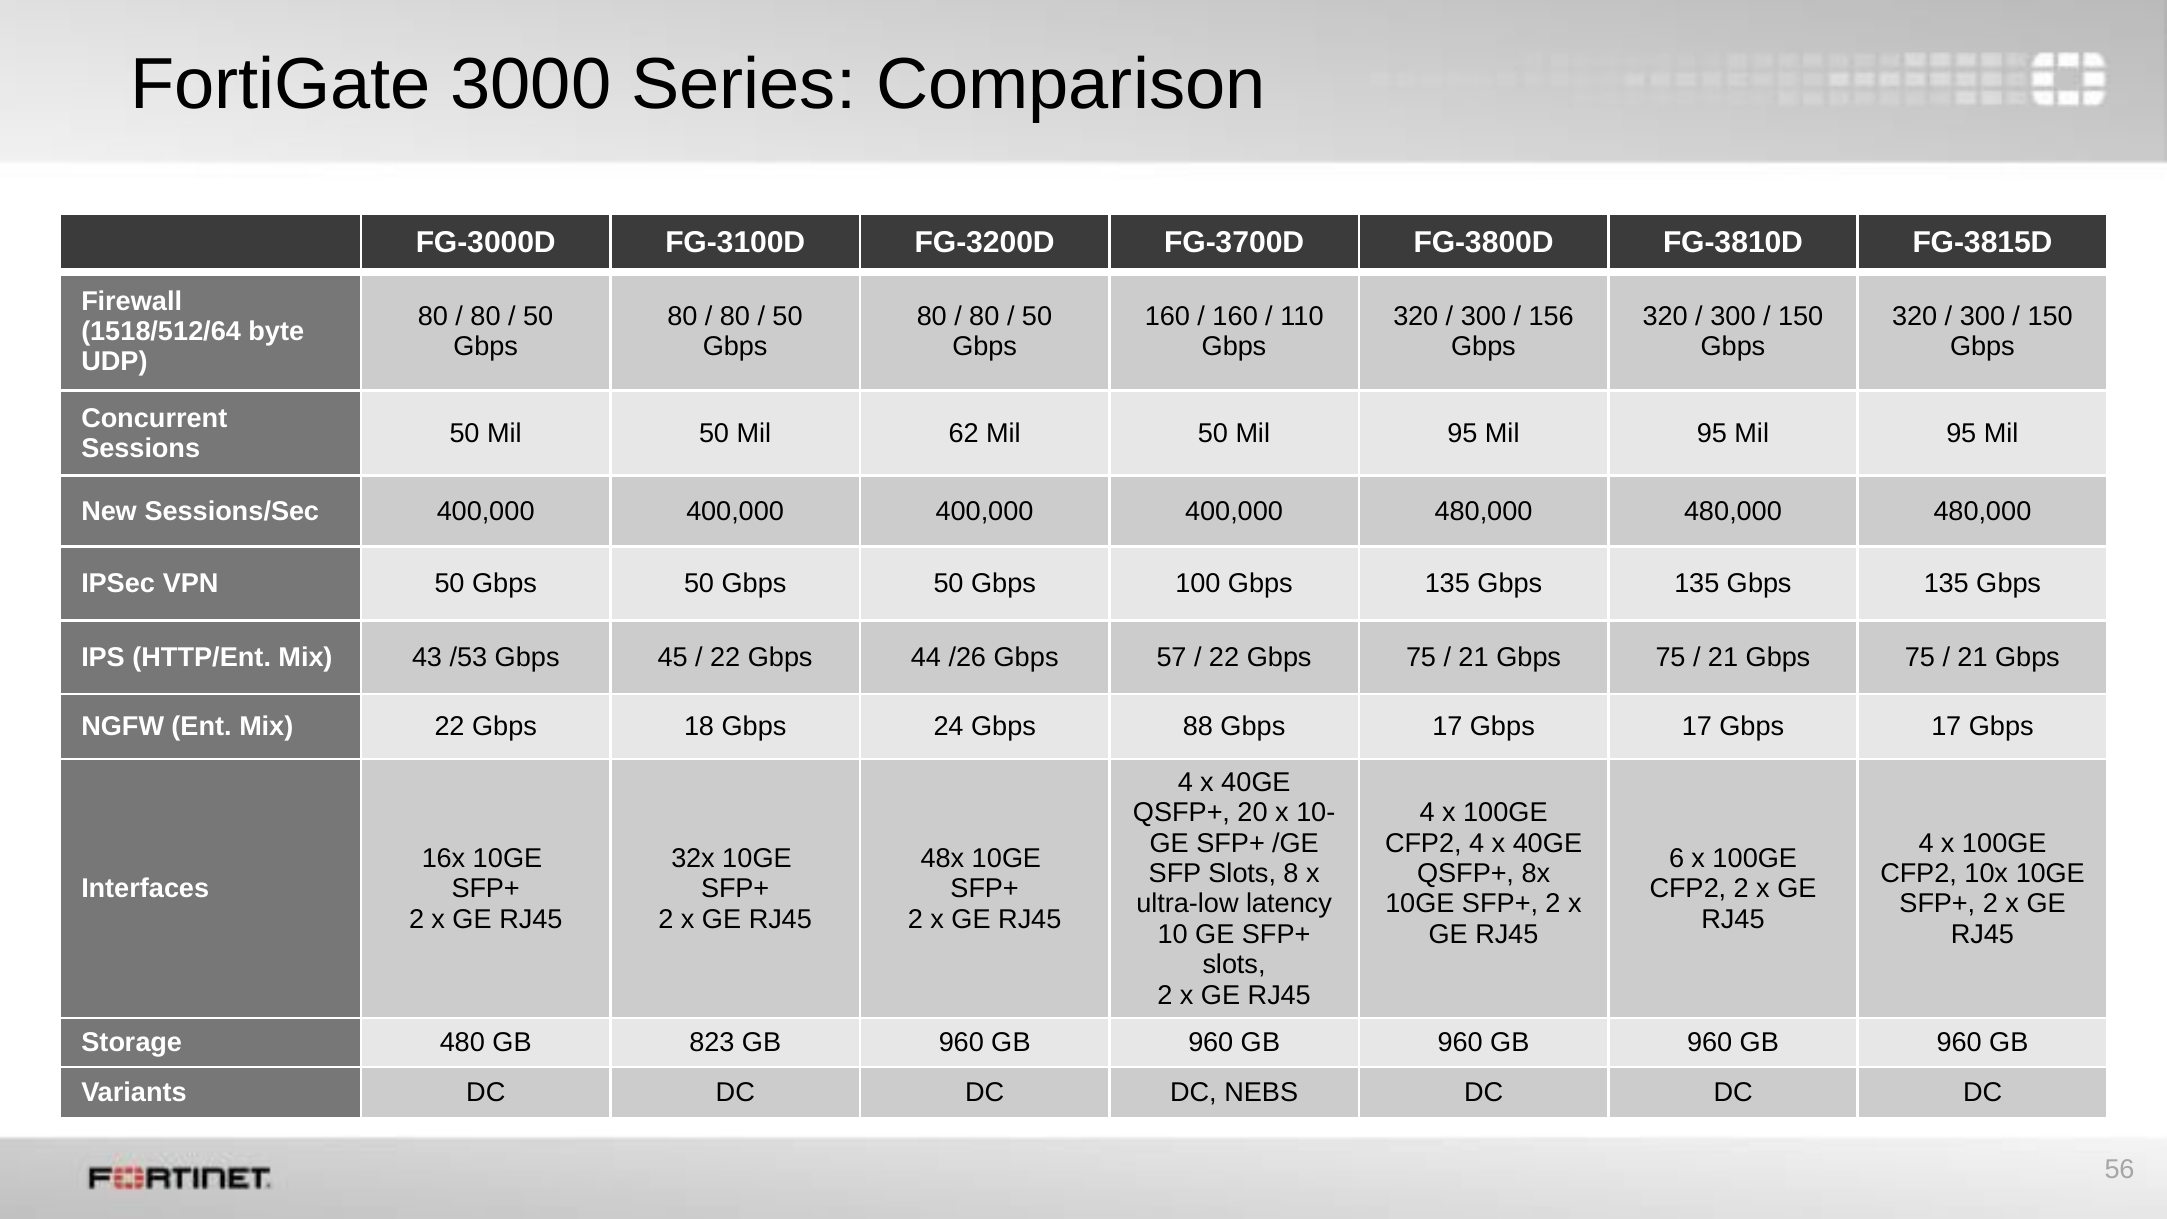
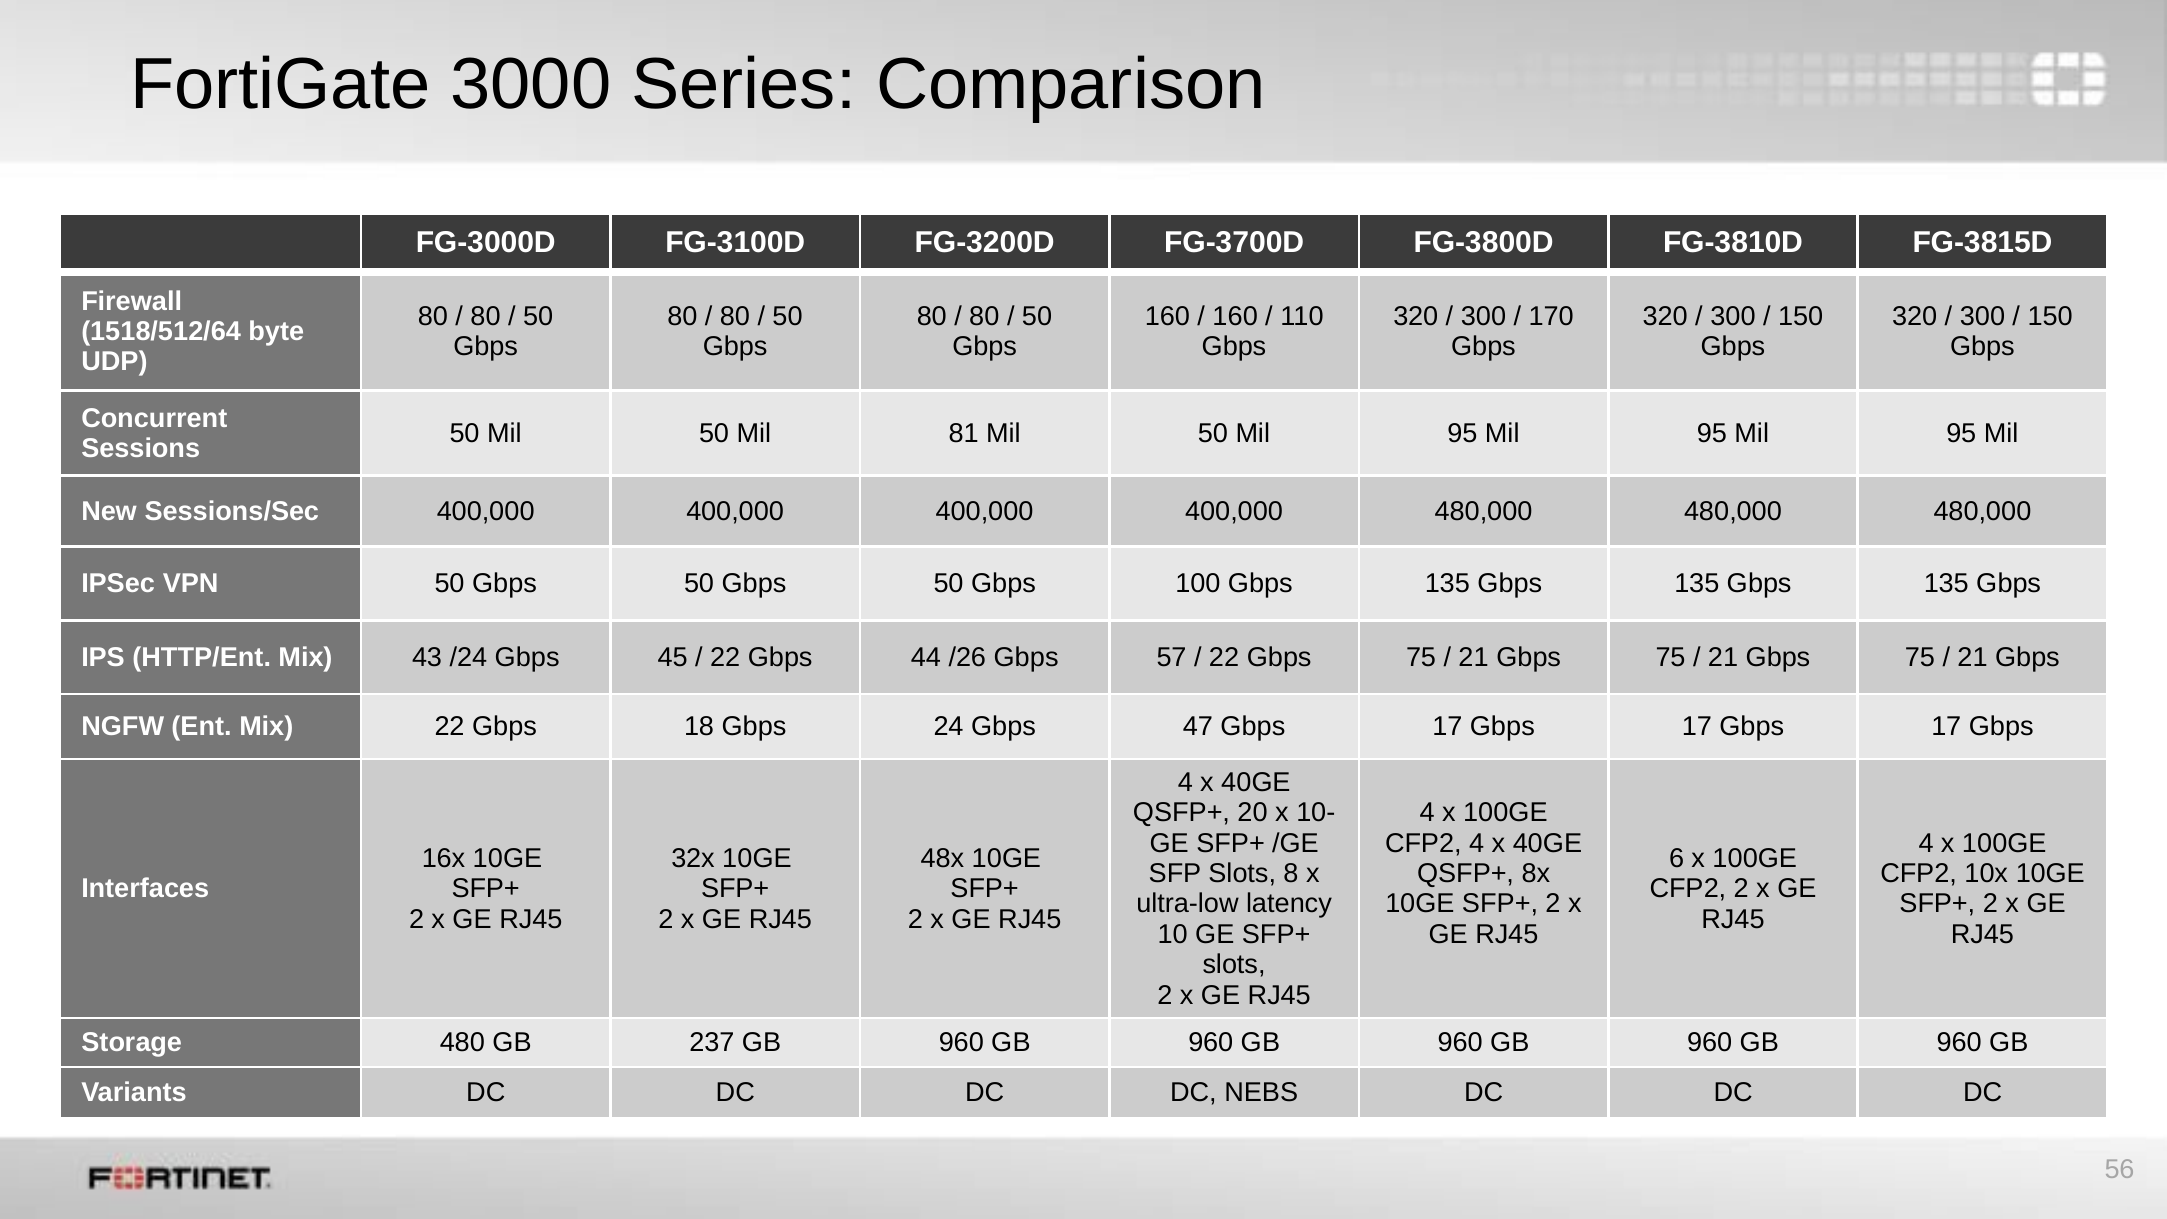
156: 156 -> 170
62: 62 -> 81
/53: /53 -> /24
88: 88 -> 47
823: 823 -> 237
